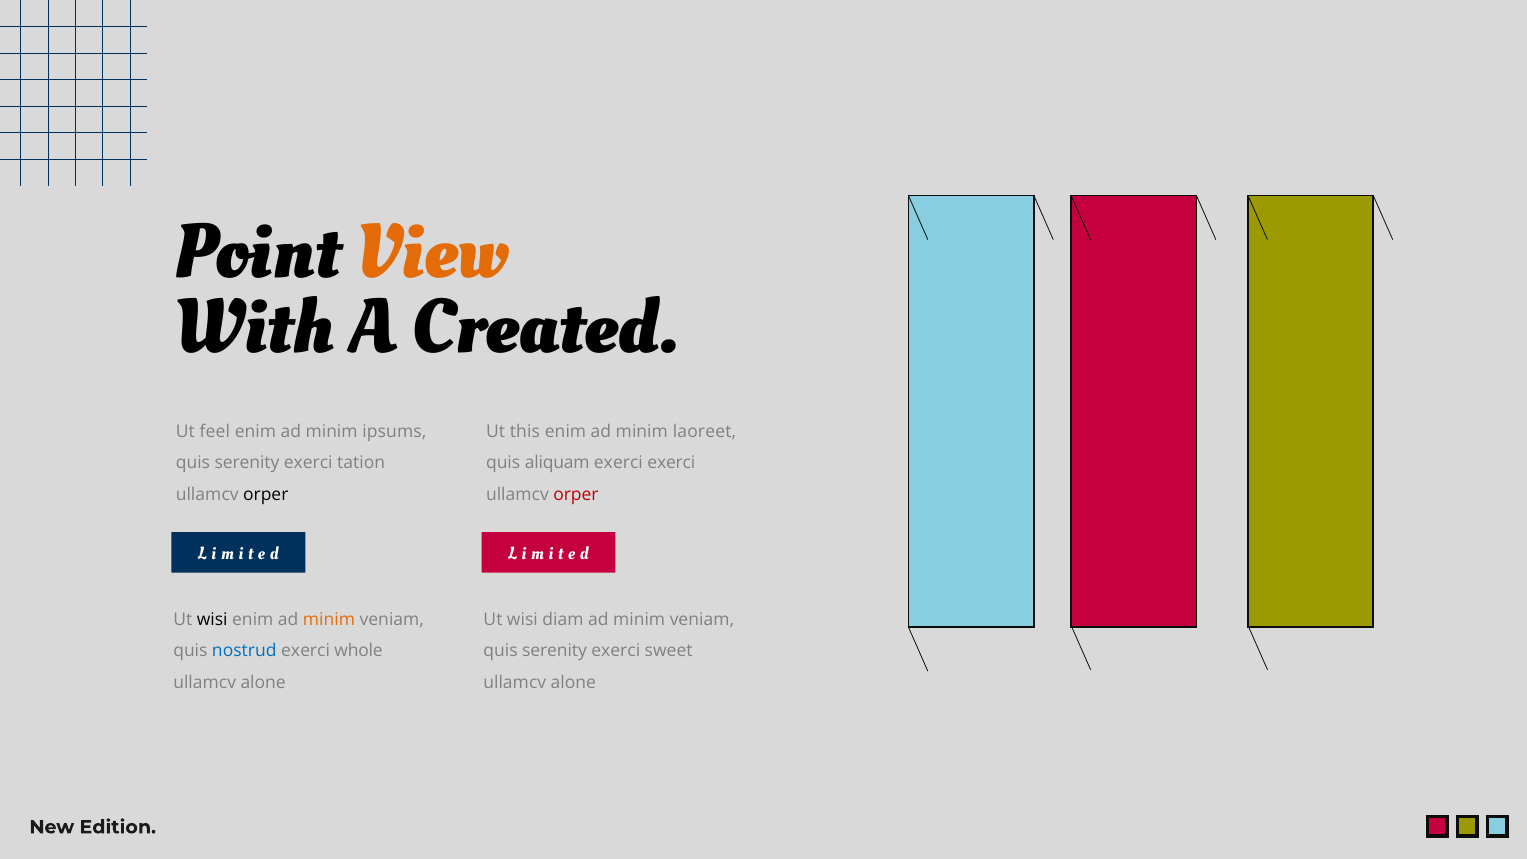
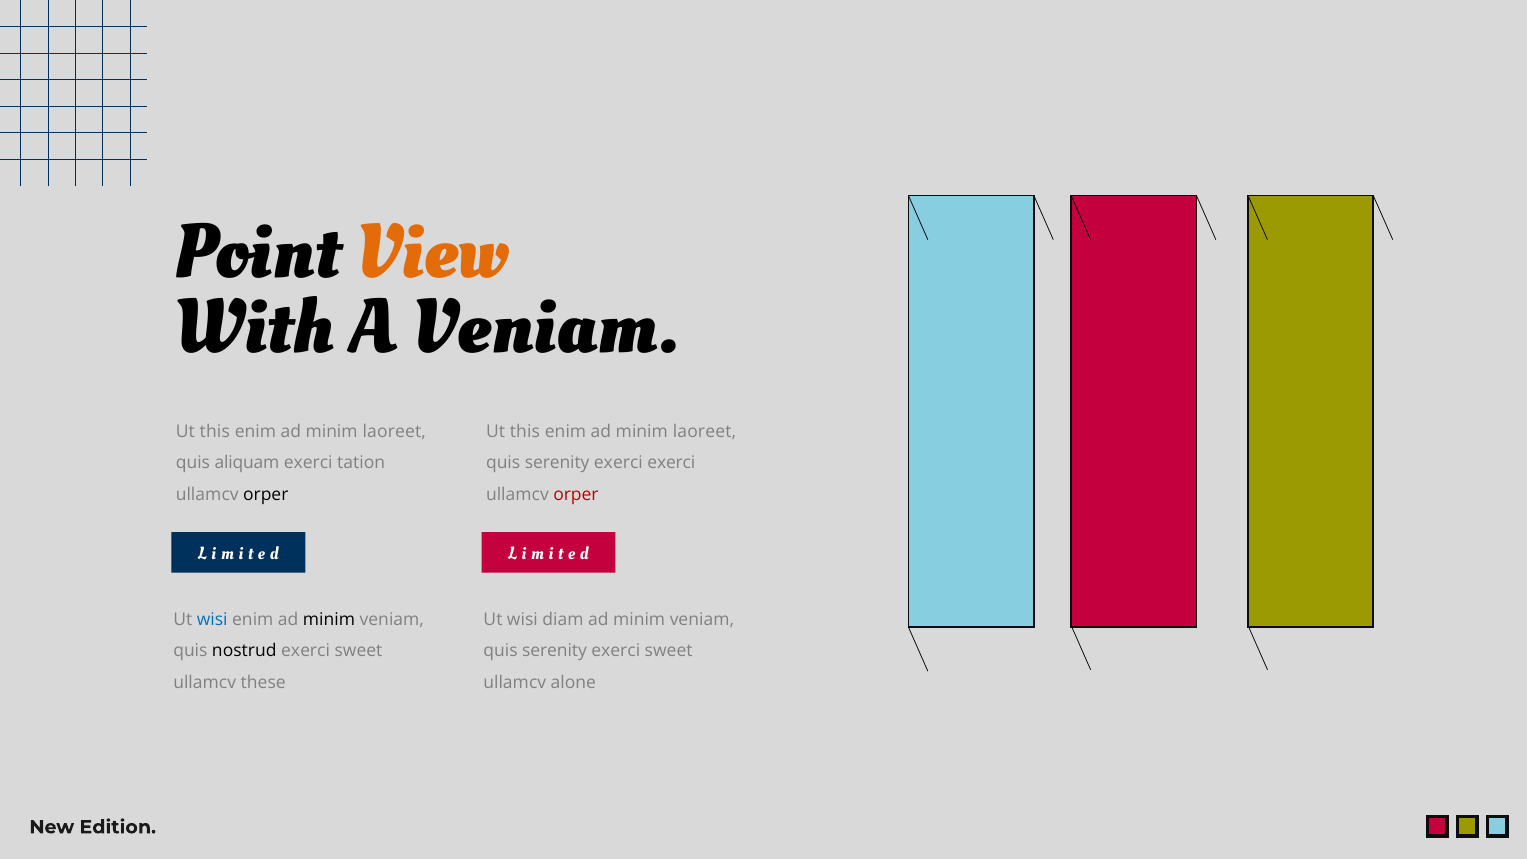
A Created: Created -> Veniam
feel at (215, 431): feel -> this
ipsums at (394, 431): ipsums -> laoreet
serenity at (247, 463): serenity -> aliquam
aliquam at (557, 463): aliquam -> serenity
wisi at (212, 619) colour: black -> blue
minim at (329, 619) colour: orange -> black
nostrud colour: blue -> black
whole at (359, 651): whole -> sweet
alone at (263, 682): alone -> these
